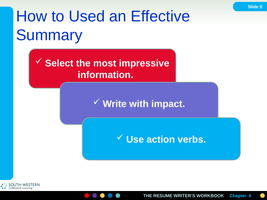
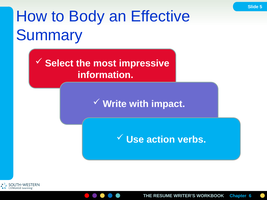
Used: Used -> Body
